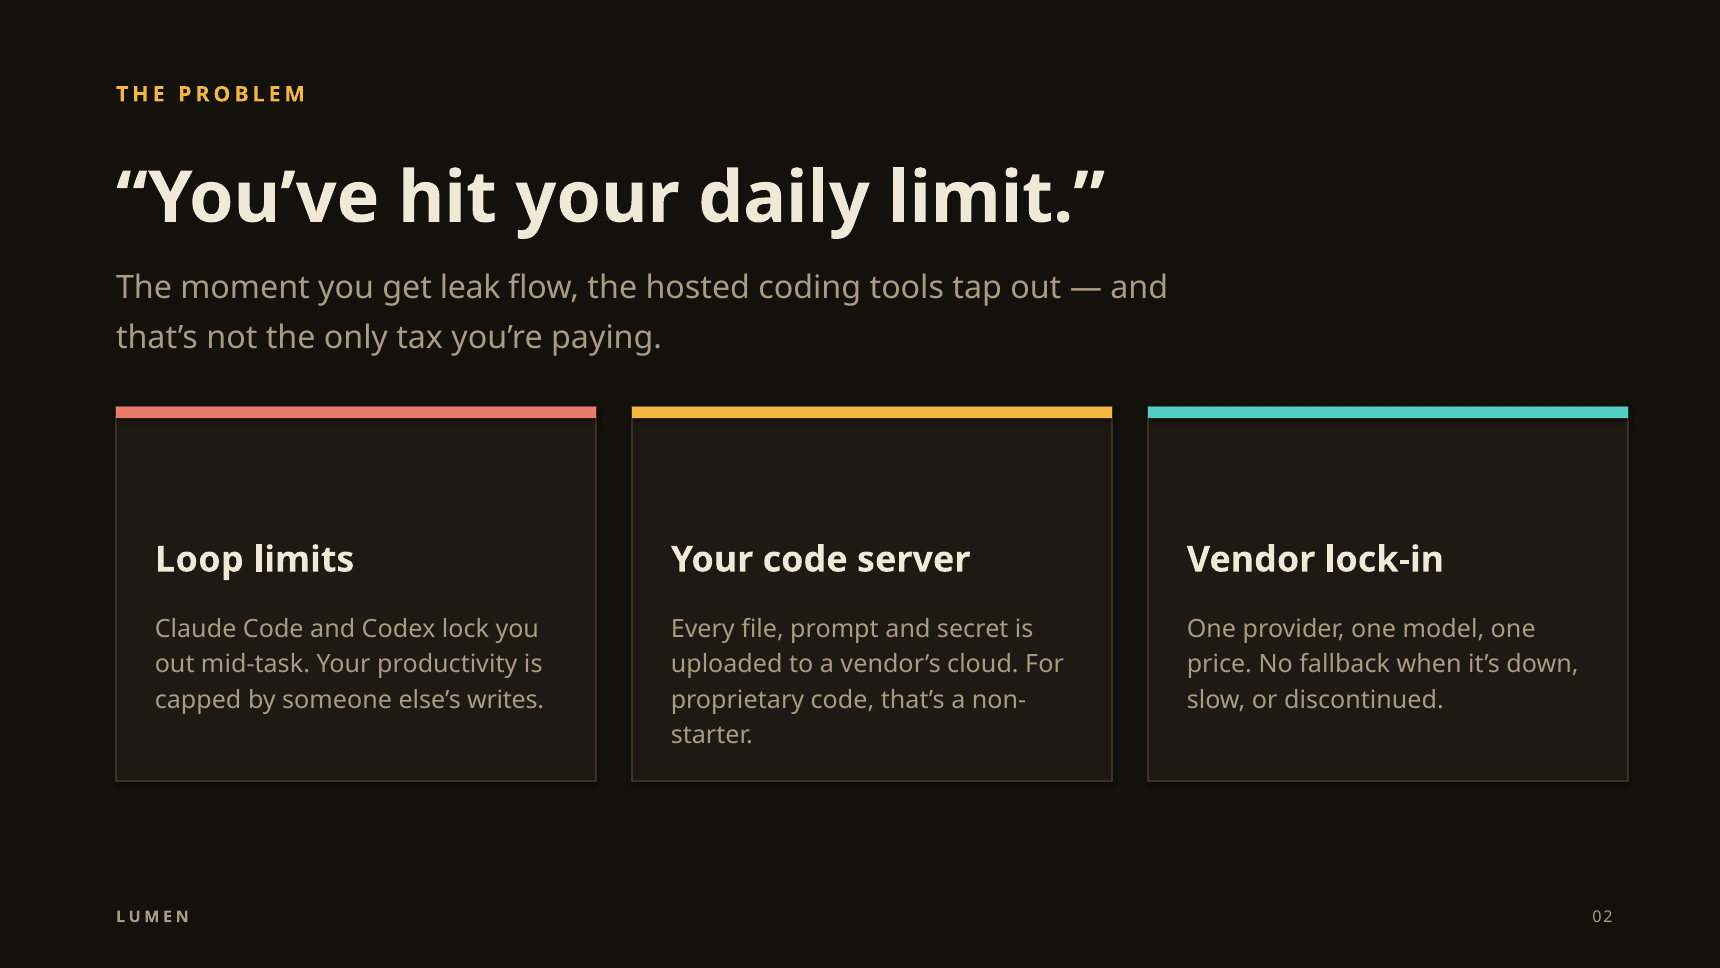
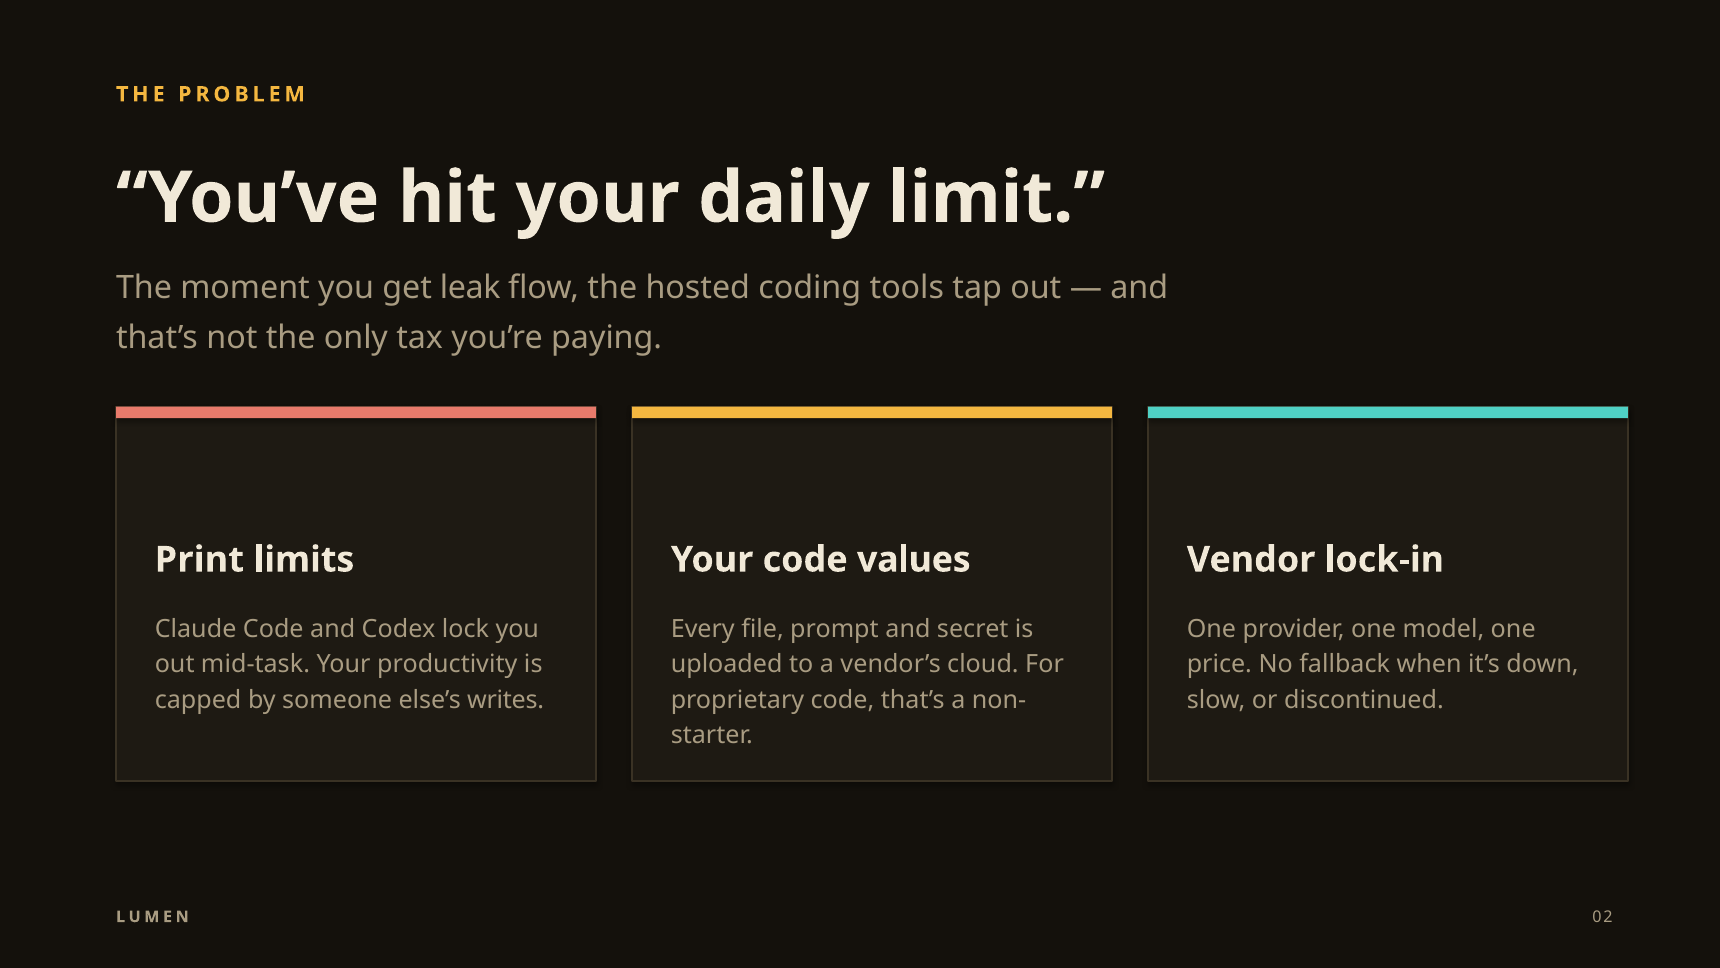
Loop: Loop -> Print
server: server -> values
